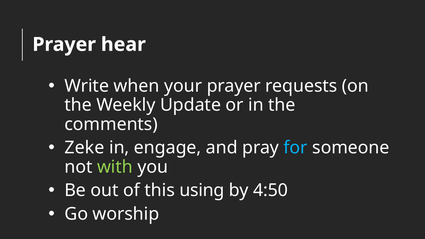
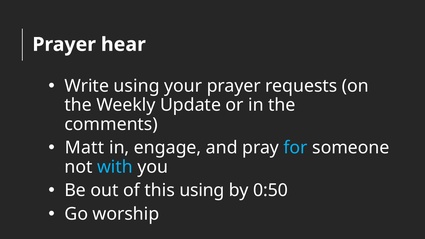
Write when: when -> using
Zeke: Zeke -> Matt
with colour: light green -> light blue
4:50: 4:50 -> 0:50
